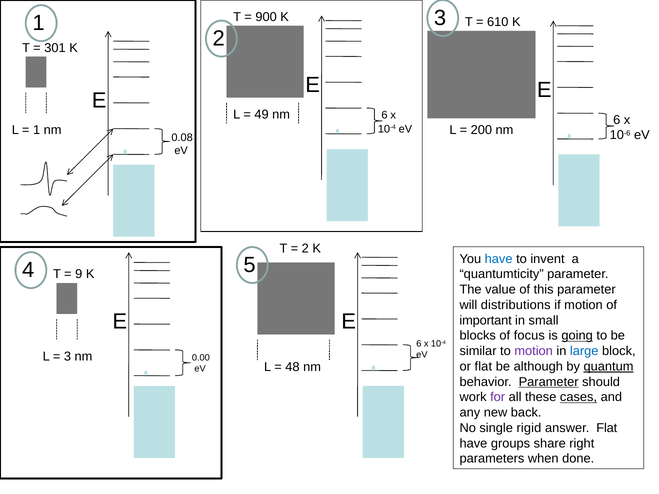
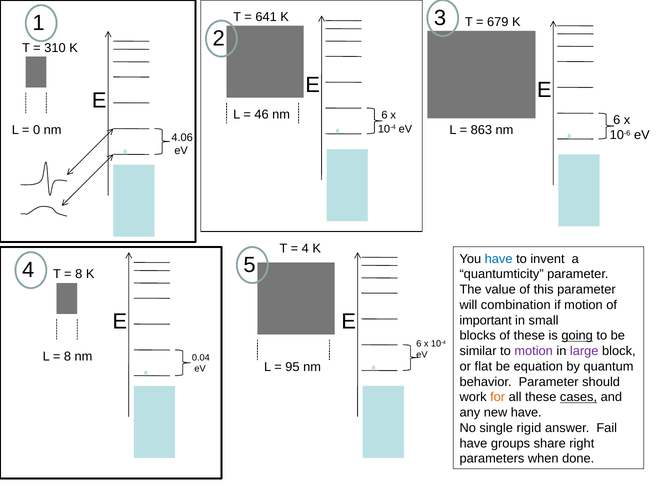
900: 900 -> 641
610: 610 -> 679
301: 301 -> 310
49: 49 -> 46
1 at (37, 130): 1 -> 0
200: 200 -> 863
0.08: 0.08 -> 4.06
2 at (305, 249): 2 -> 4
9 at (79, 274): 9 -> 8
distributions: distributions -> combination
of focus: focus -> these
large colour: blue -> purple
3 at (68, 357): 3 -> 8
0.00: 0.00 -> 0.04
although: although -> equation
quantum underline: present -> none
48: 48 -> 95
Parameter at (549, 382) underline: present -> none
for colour: purple -> orange
new back: back -> have
answer Flat: Flat -> Fail
